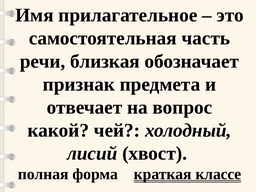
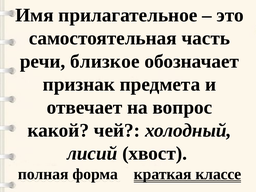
близкая: близкая -> близкое
